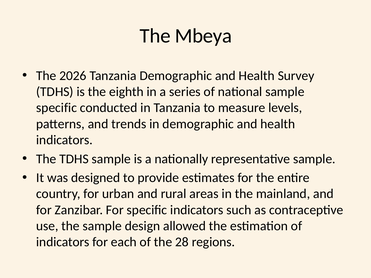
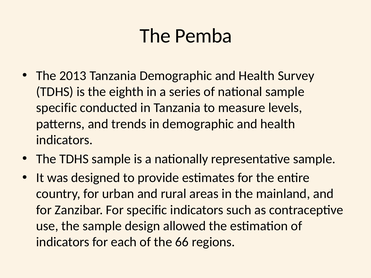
Mbeya: Mbeya -> Pemba
2026: 2026 -> 2013
28: 28 -> 66
